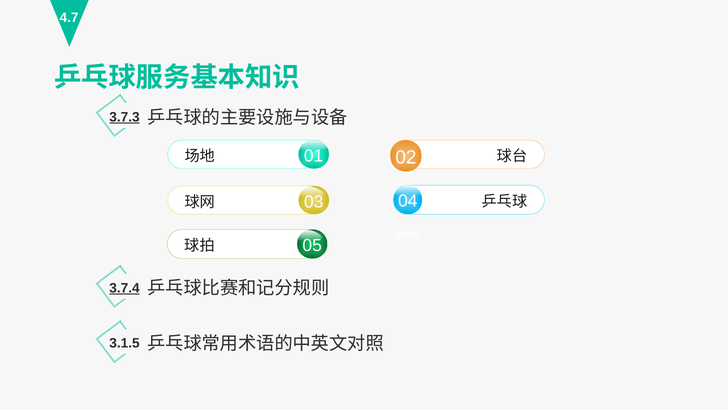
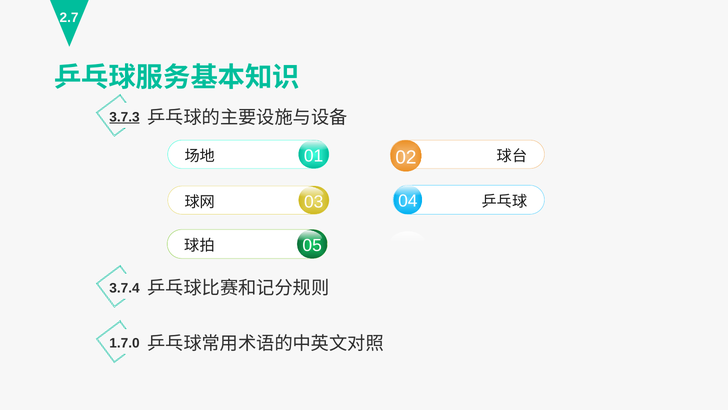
4.7: 4.7 -> 2.7
3.7.4 underline: present -> none
3.1.5: 3.1.5 -> 1.7.0
